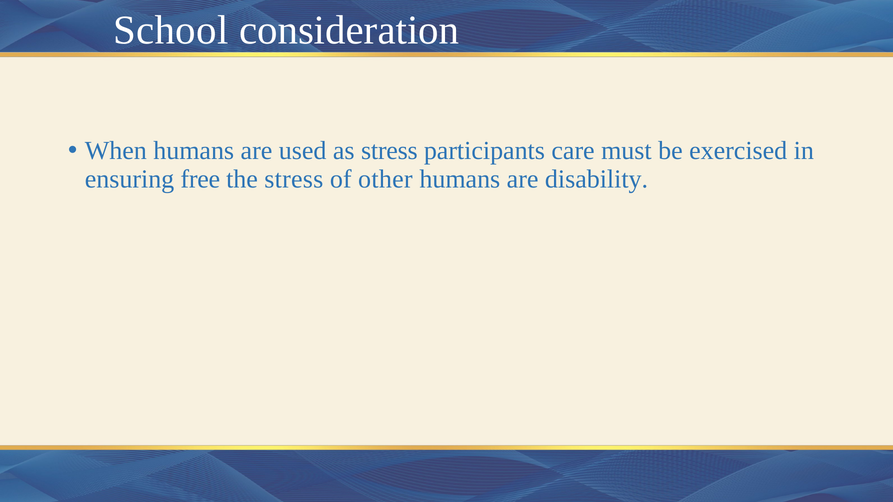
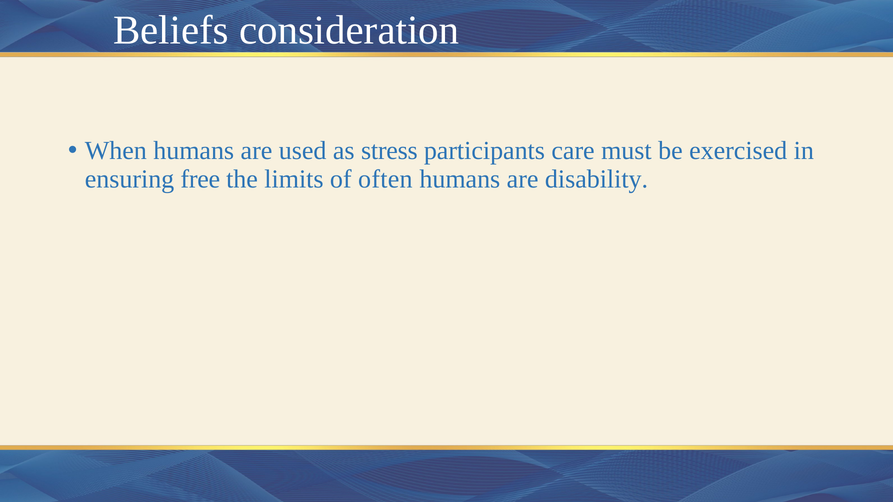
School: School -> Beliefs
the stress: stress -> limits
other: other -> often
